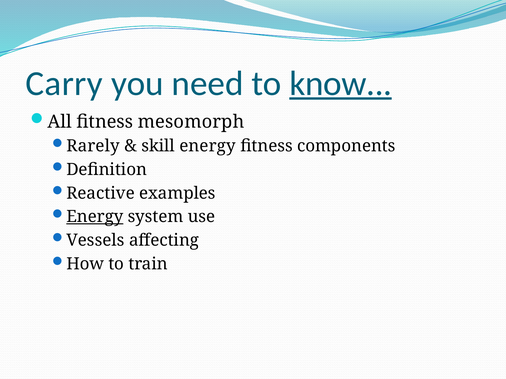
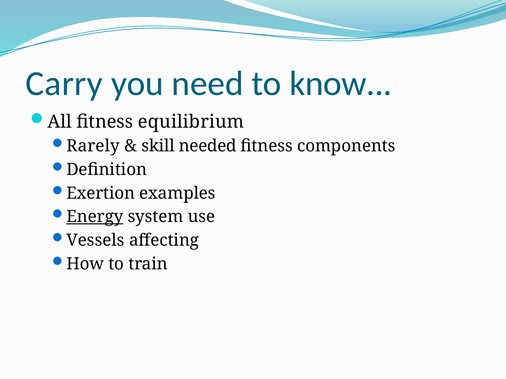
know underline: present -> none
mesomorph: mesomorph -> equilibrium
skill energy: energy -> needed
Reactive: Reactive -> Exertion
